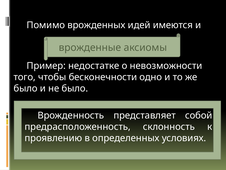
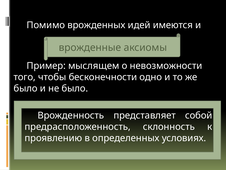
недостатке: недостатке -> мыслящем
